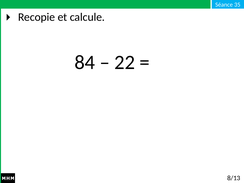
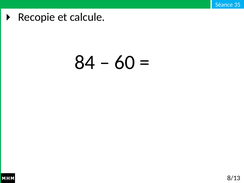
22: 22 -> 60
